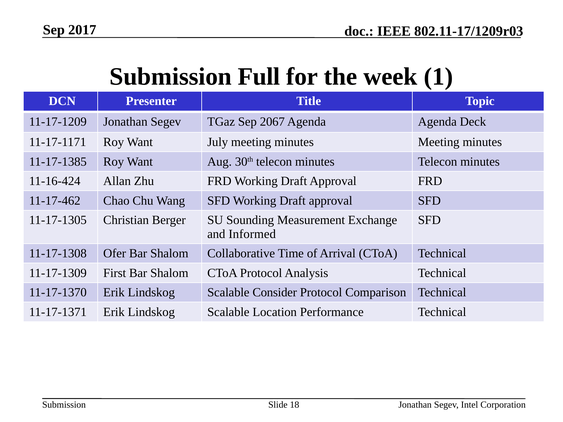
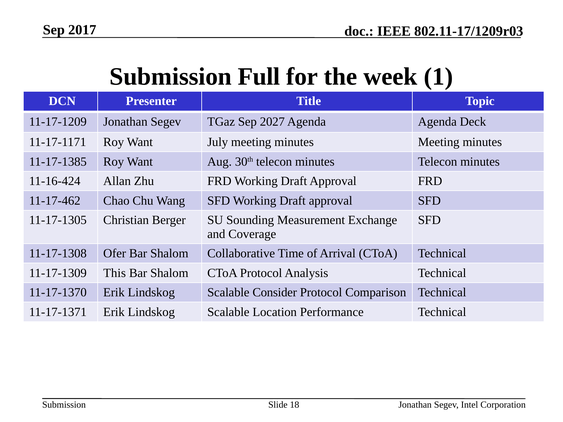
2067: 2067 -> 2027
Informed: Informed -> Coverage
First: First -> This
